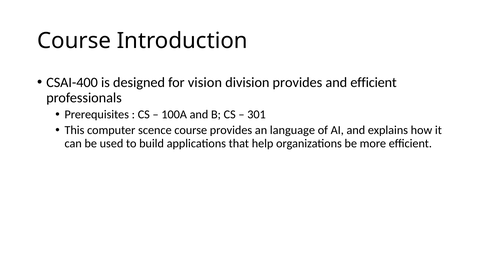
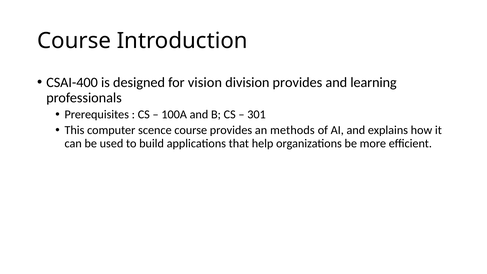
and efficient: efficient -> learning
language: language -> methods
